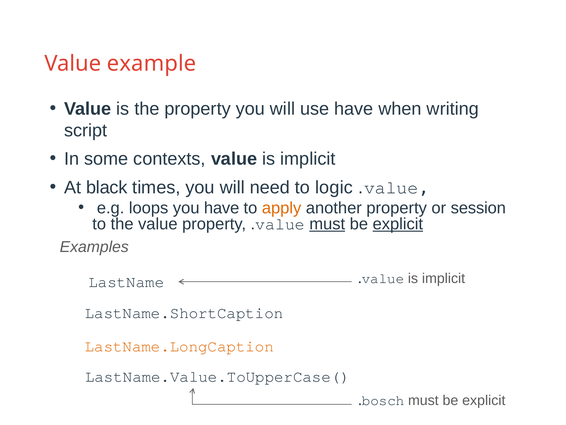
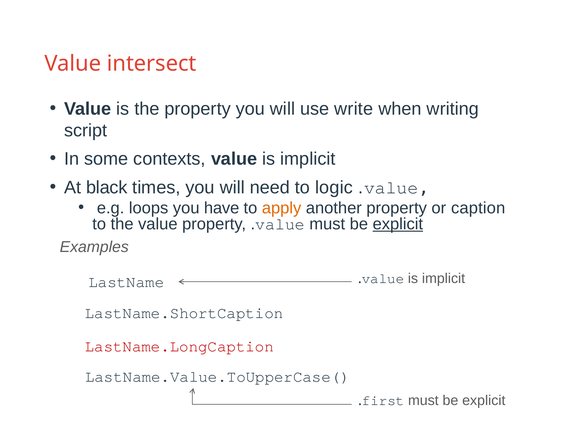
example: example -> intersect
use have: have -> write
session: session -> caption
must at (327, 224) underline: present -> none
LastName.LongCaption colour: orange -> red
bosch: bosch -> first
